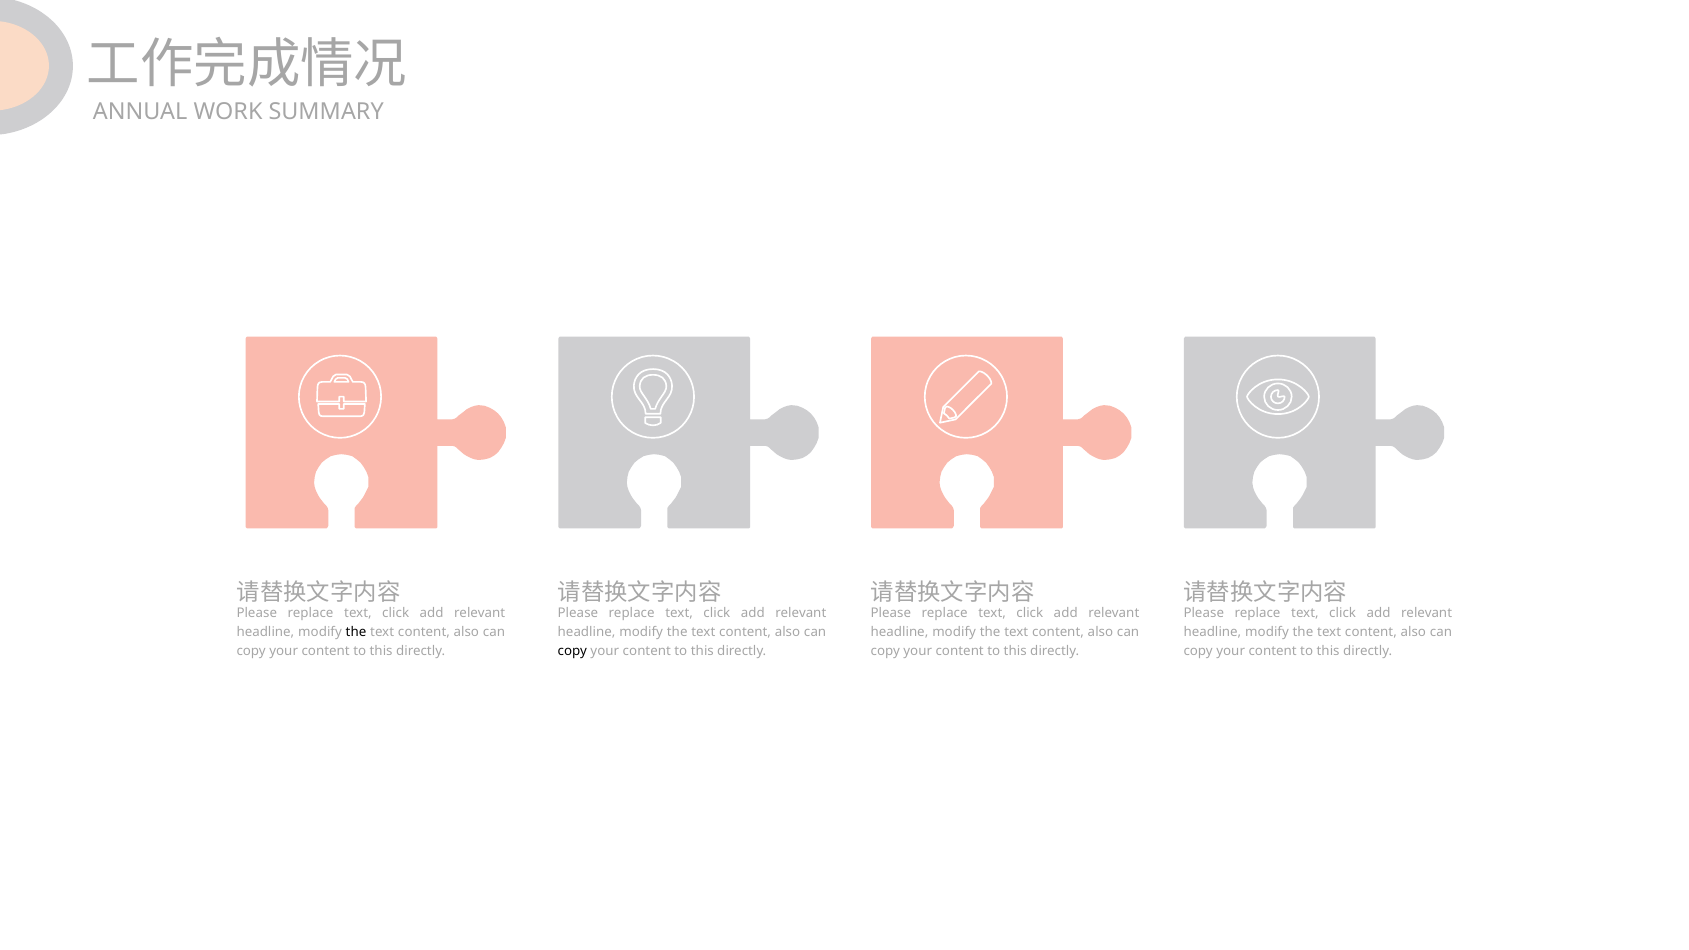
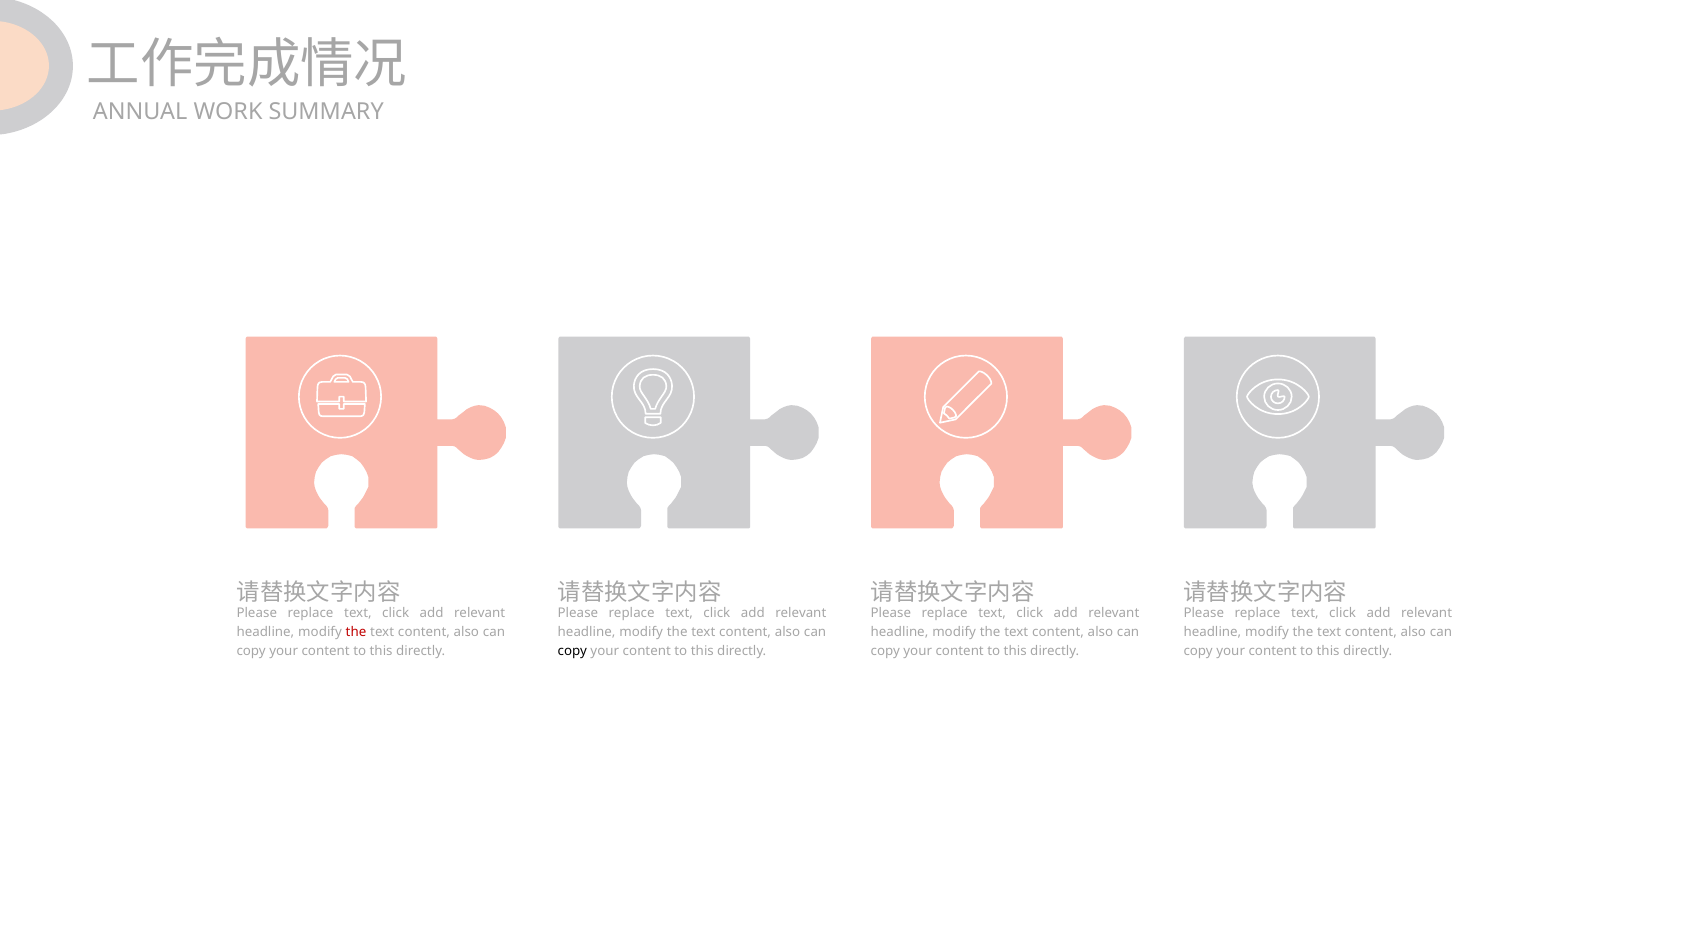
the at (356, 632) colour: black -> red
